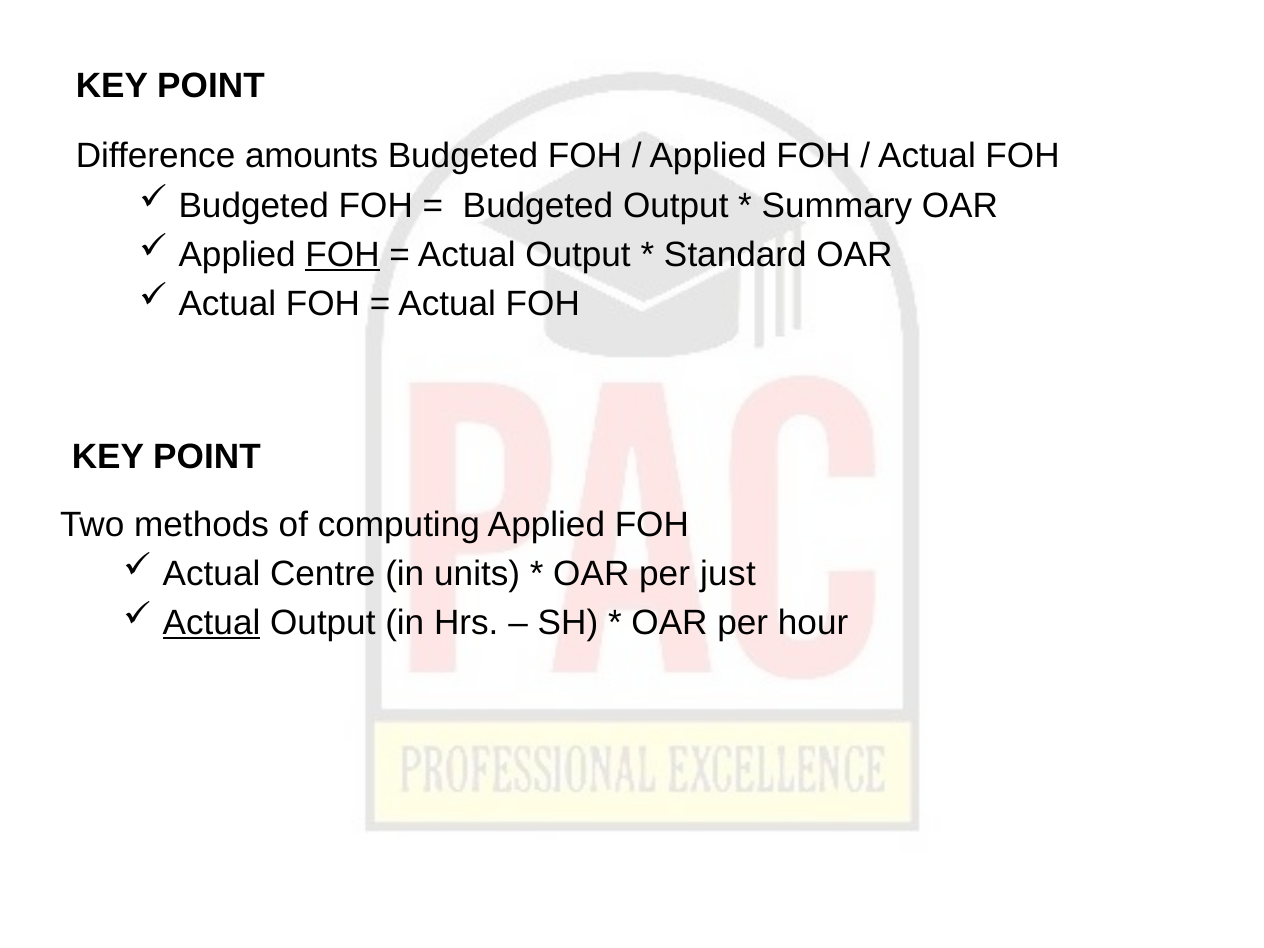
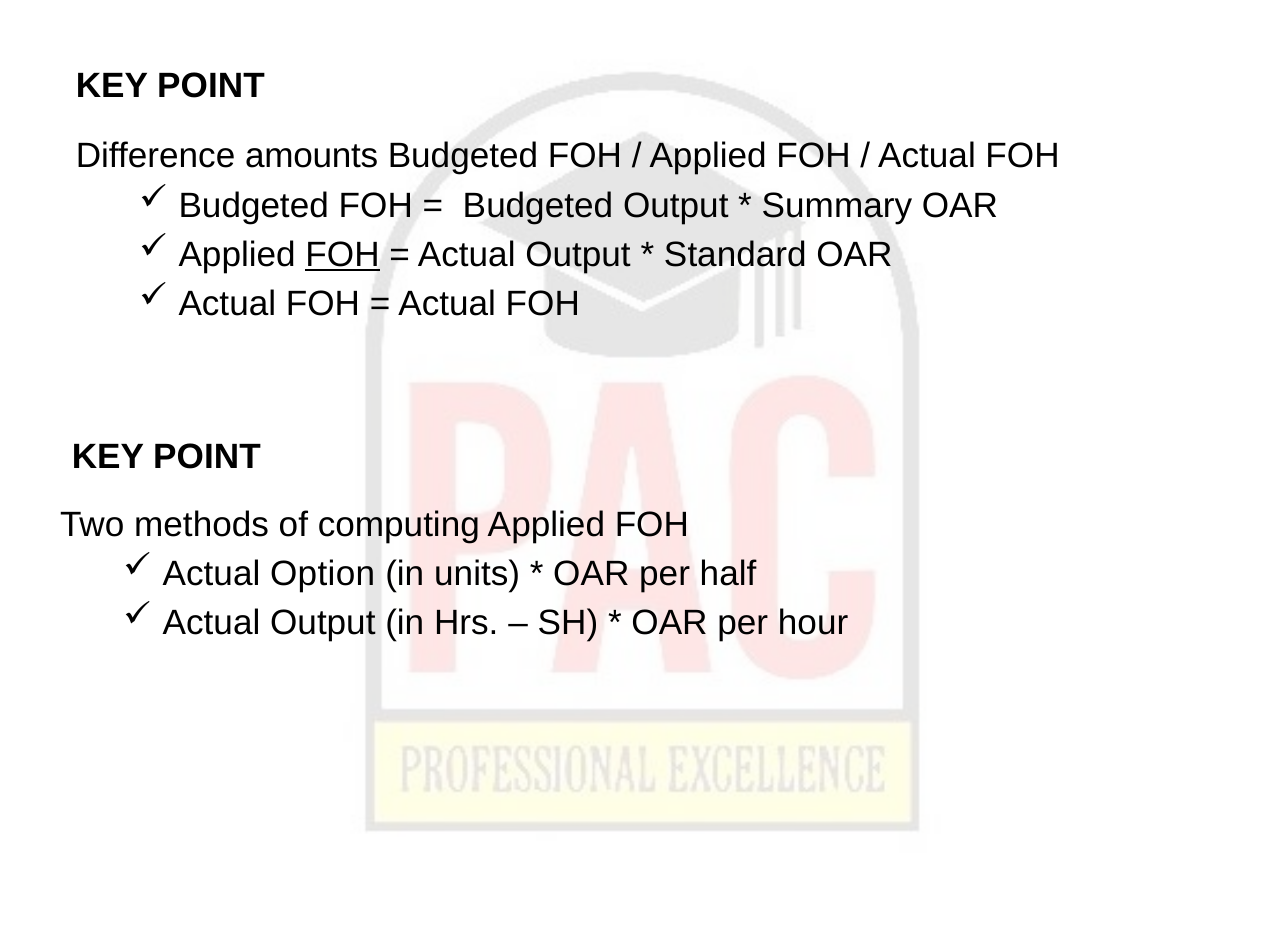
Centre: Centre -> Option
just: just -> half
Actual at (212, 623) underline: present -> none
